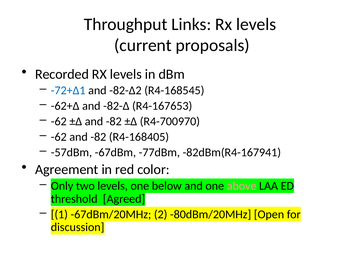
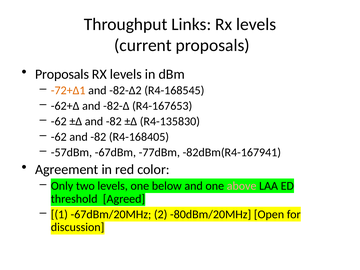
Recorded at (62, 74): Recorded -> Proposals
-72+∆1 colour: blue -> orange
R4-700970: R4-700970 -> R4-135830
